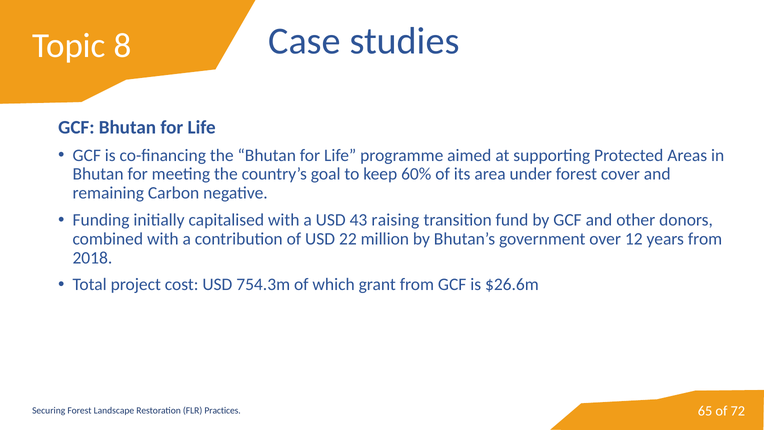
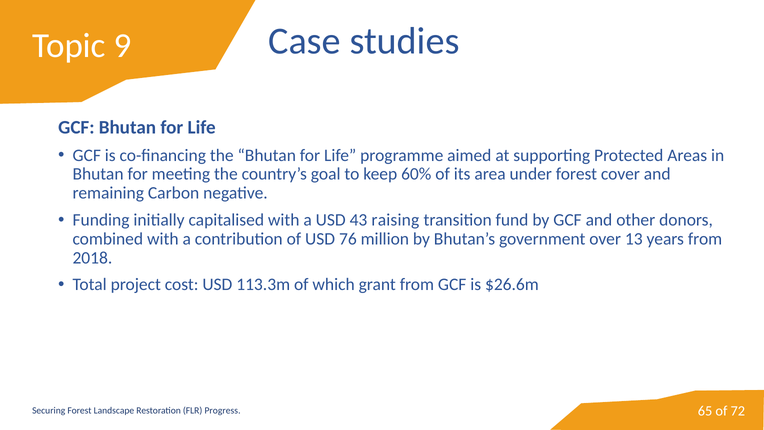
8: 8 -> 9
22: 22 -> 76
12: 12 -> 13
754.3m: 754.3m -> 113.3m
Practices: Practices -> Progress
